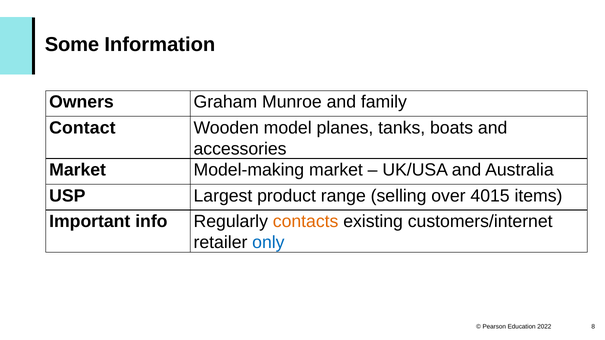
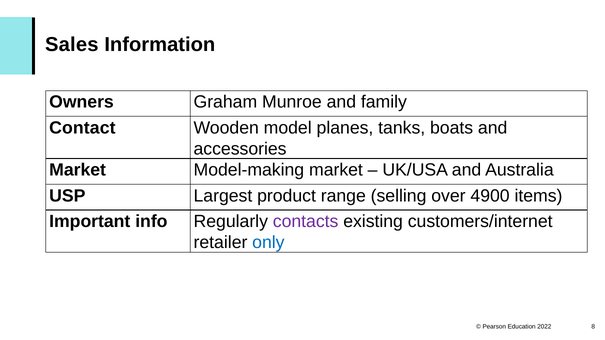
Some: Some -> Sales
4015: 4015 -> 4900
contacts colour: orange -> purple
